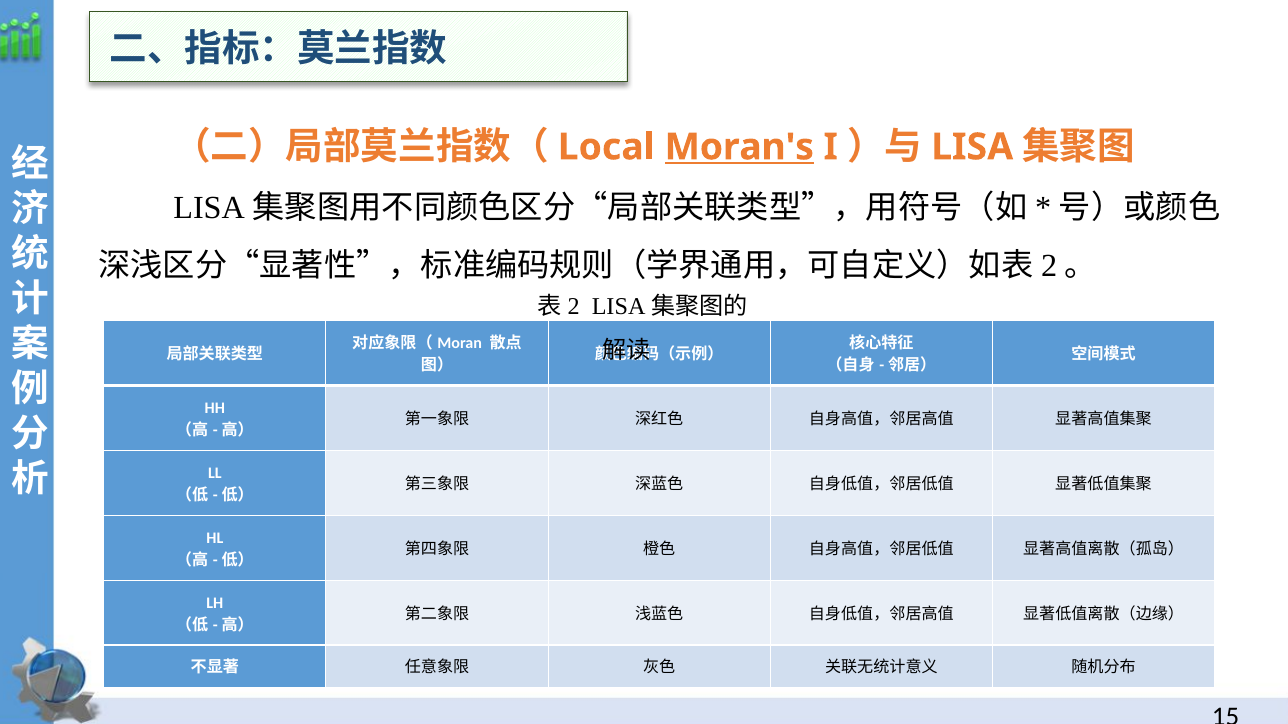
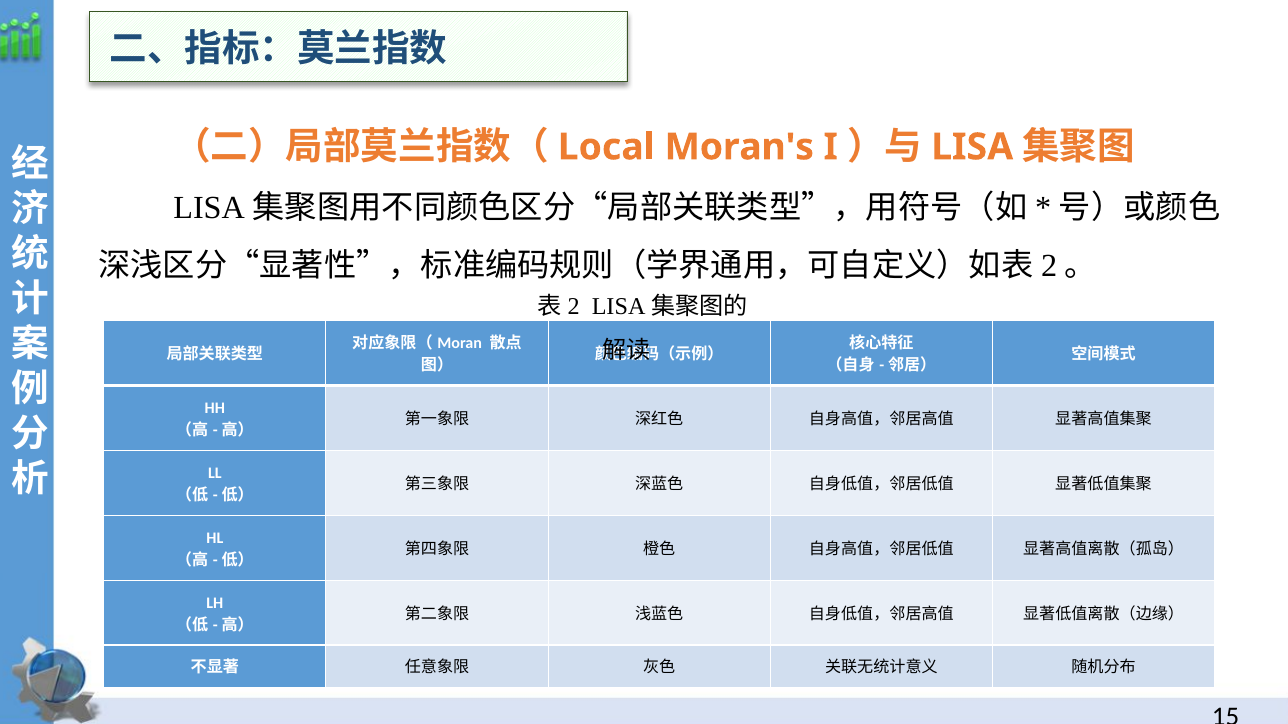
Moran's underline: present -> none
